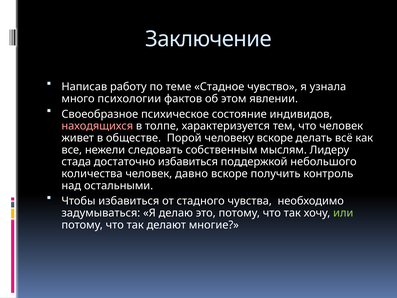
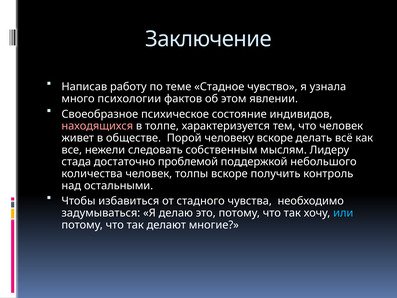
достаточно избавиться: избавиться -> проблемой
давно: давно -> толпы
или colour: light green -> light blue
